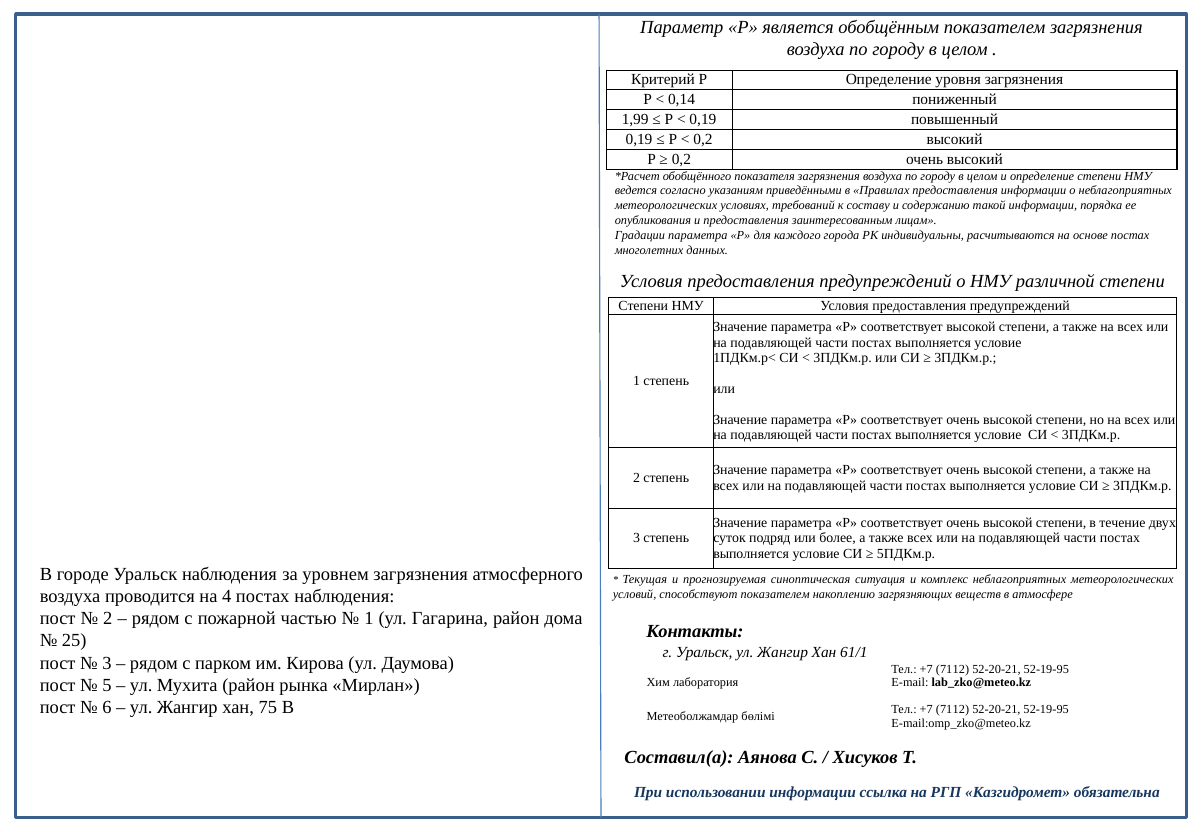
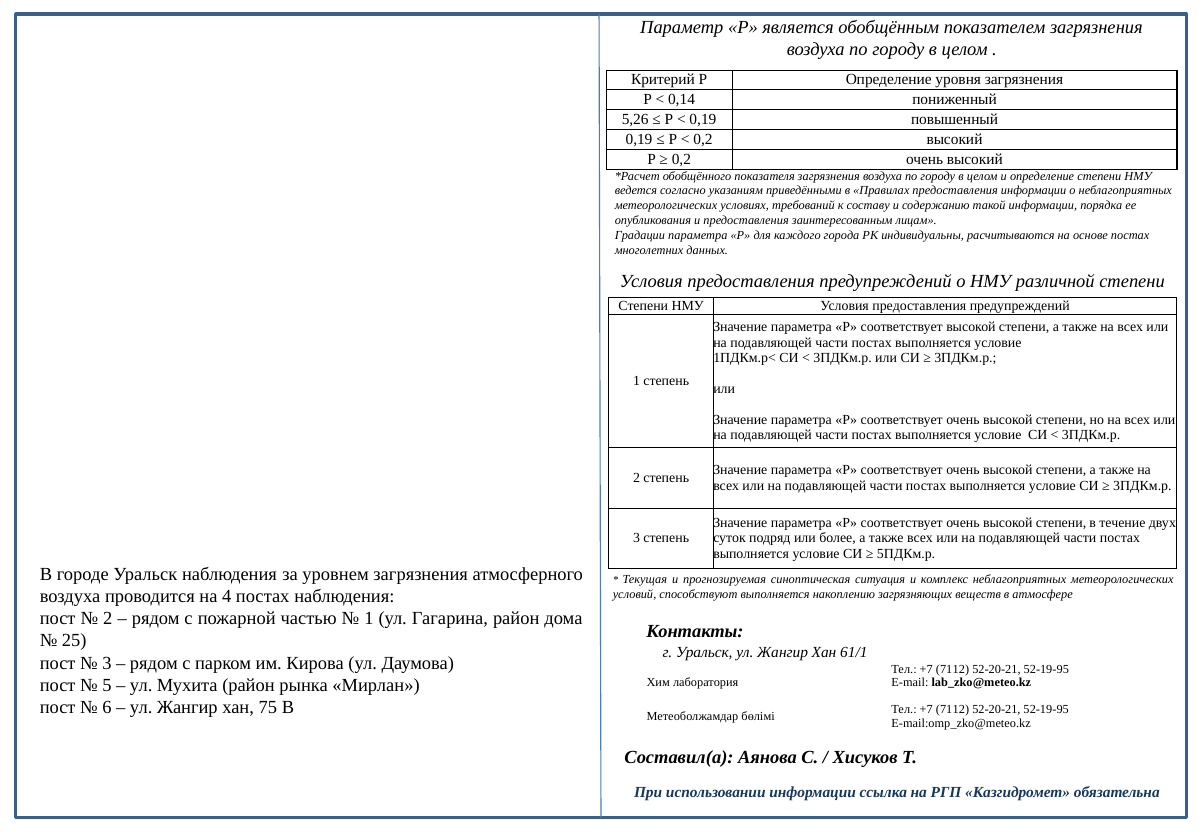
1,99: 1,99 -> 5,26
способствуют показателем: показателем -> выполняется
